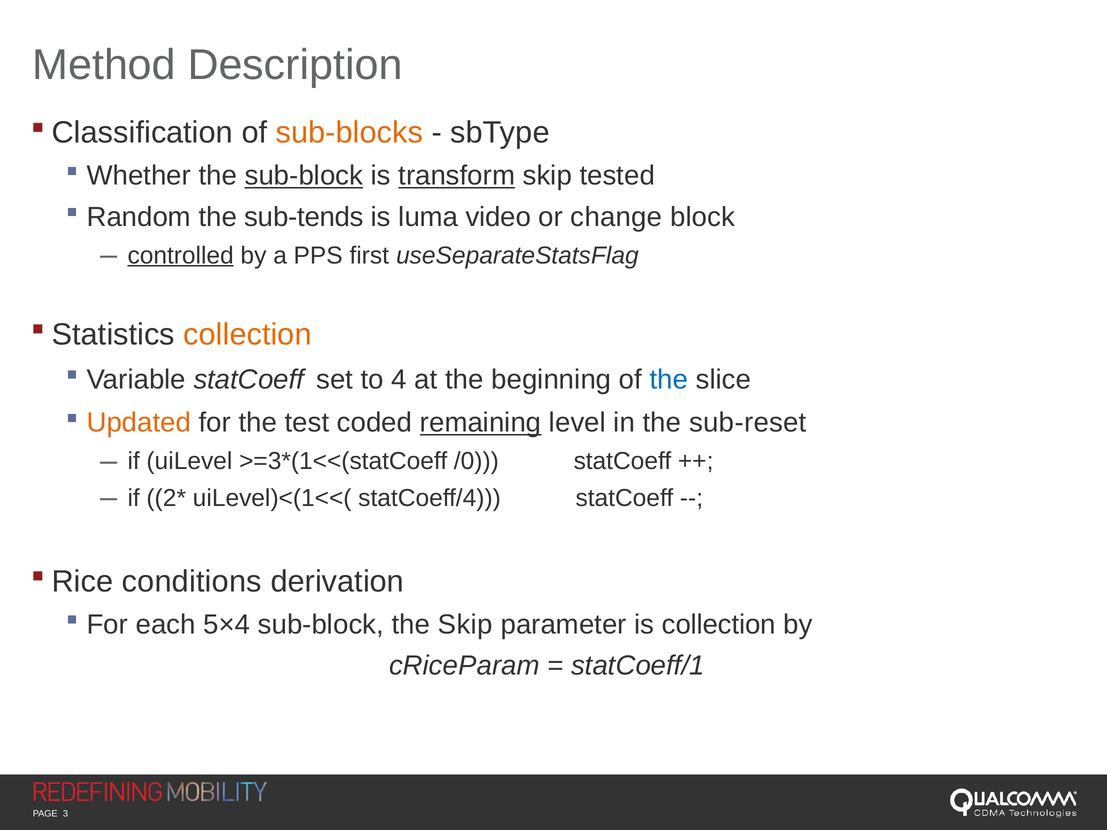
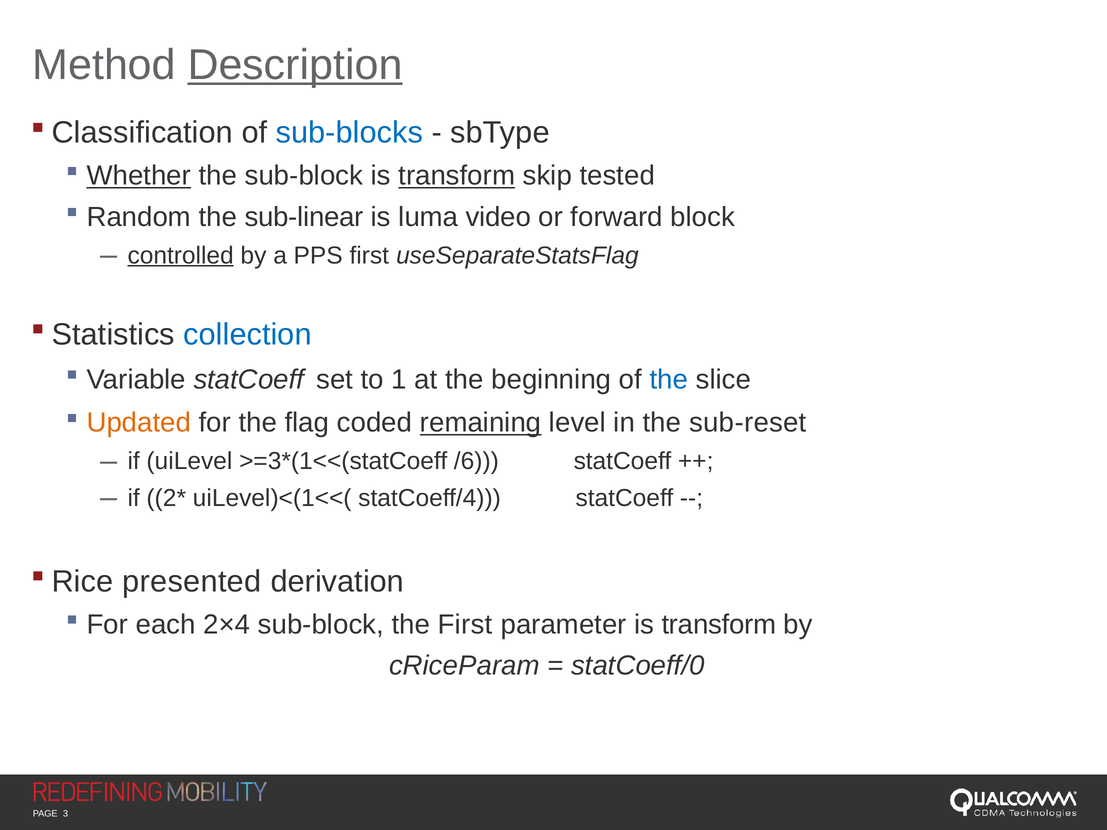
Description underline: none -> present
sub-blocks colour: orange -> blue
Whether underline: none -> present
sub-block at (304, 176) underline: present -> none
sub-tends: sub-tends -> sub-linear
change: change -> forward
collection at (248, 334) colour: orange -> blue
4: 4 -> 1
test: test -> flag
/0: /0 -> /6
conditions: conditions -> presented
5×4: 5×4 -> 2×4
the Skip: Skip -> First
parameter is collection: collection -> transform
statCoeff/1: statCoeff/1 -> statCoeff/0
